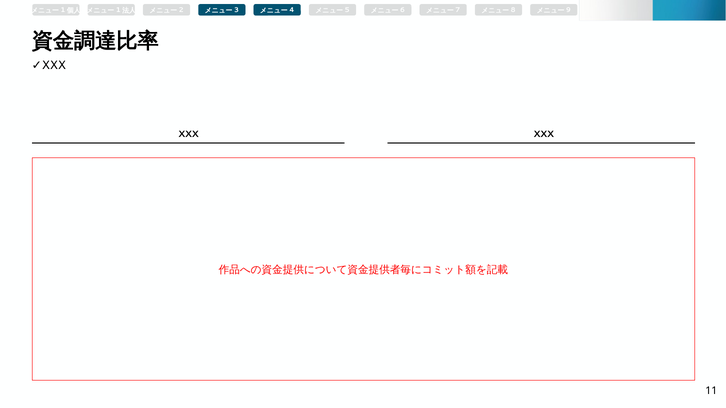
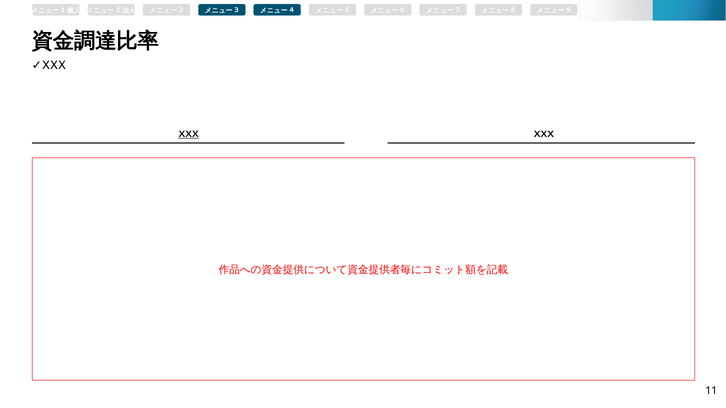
XXX at (188, 135) underline: none -> present
